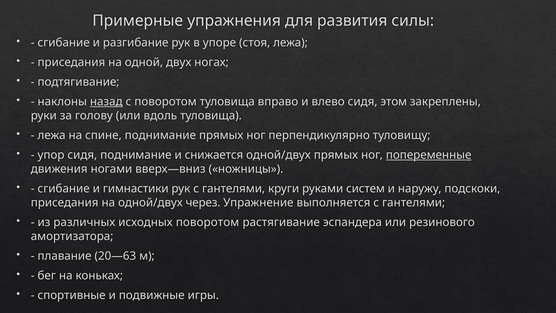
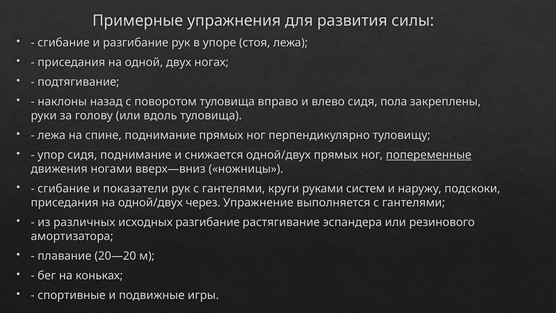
назад underline: present -> none
этом: этом -> пола
гимнастики: гимнастики -> показатели
исходных поворотом: поворотом -> разгибание
20—63: 20—63 -> 20—20
